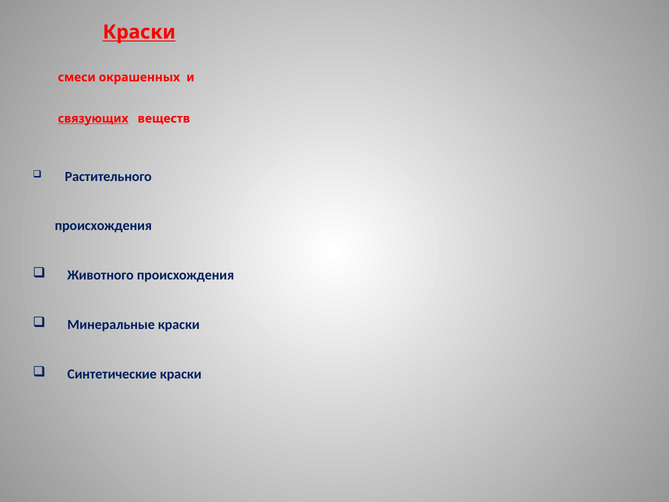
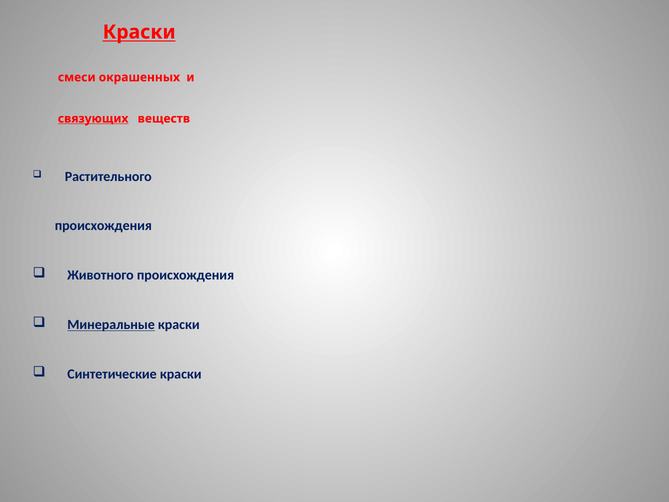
Минеральные underline: none -> present
